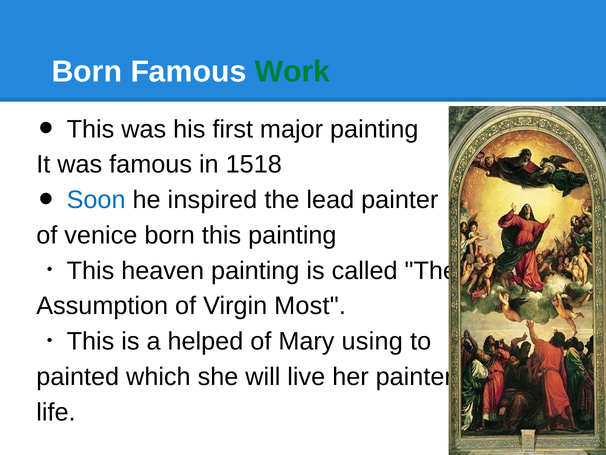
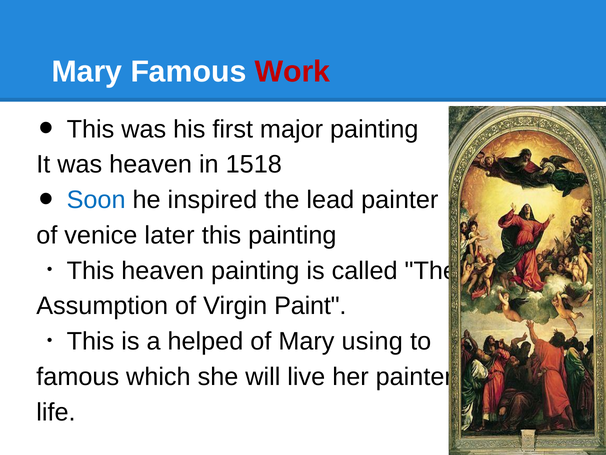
Born at (87, 72): Born -> Mary
Work colour: green -> red
was famous: famous -> heaven
venice born: born -> later
Most: Most -> Paint
painted at (78, 377): painted -> famous
